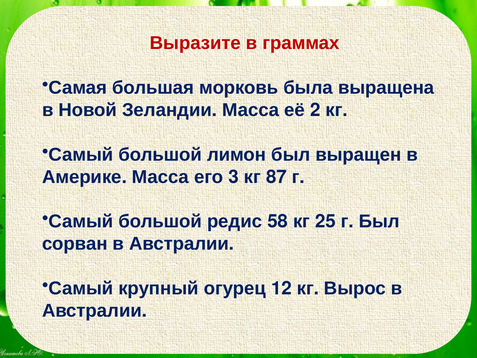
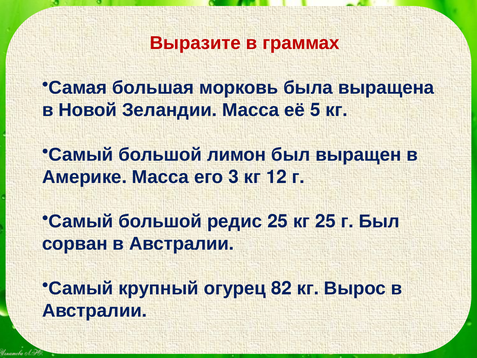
2: 2 -> 5
87: 87 -> 12
58 at (278, 221): 58 -> 25
12: 12 -> 82
